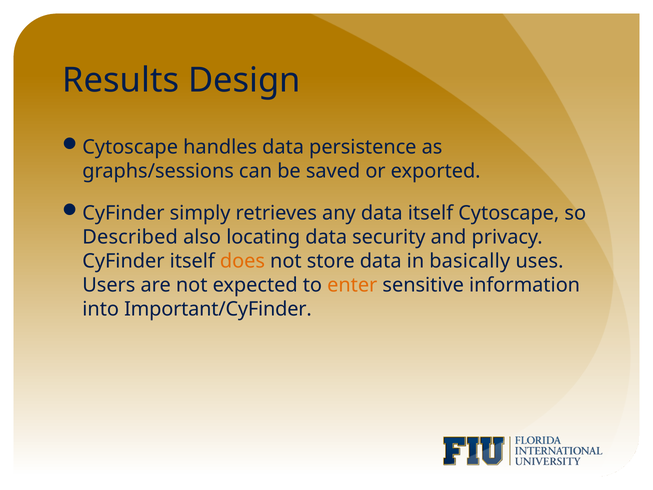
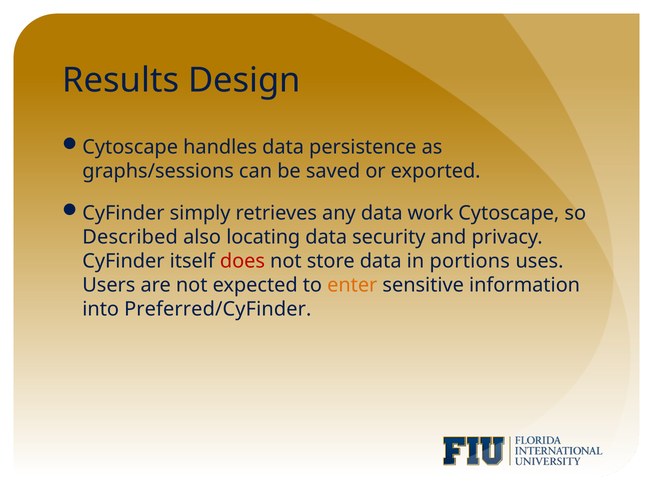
data itself: itself -> work
does colour: orange -> red
basically: basically -> portions
Important/CyFinder: Important/CyFinder -> Preferred/CyFinder
